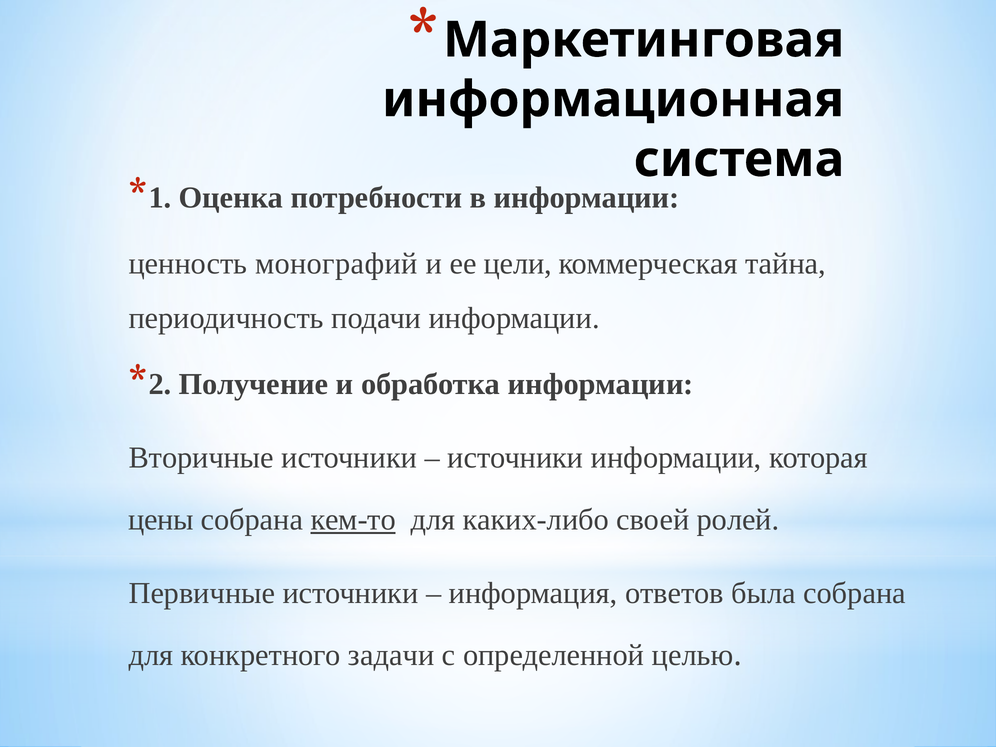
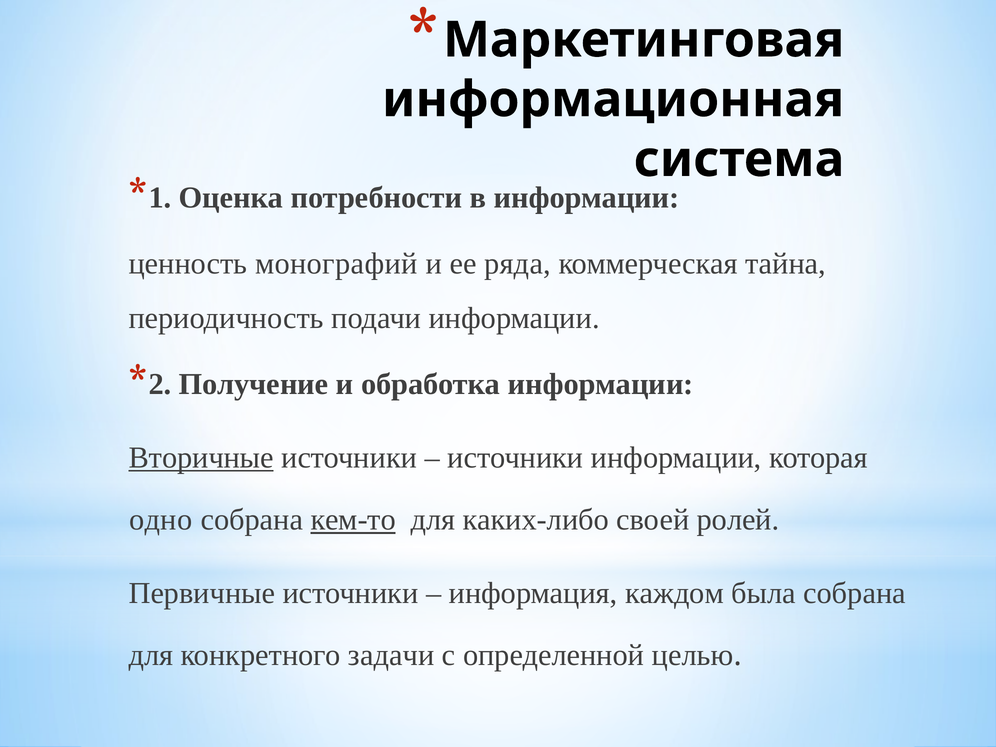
цели: цели -> ряда
Вторичные underline: none -> present
цены: цены -> одно
ответов: ответов -> каждом
